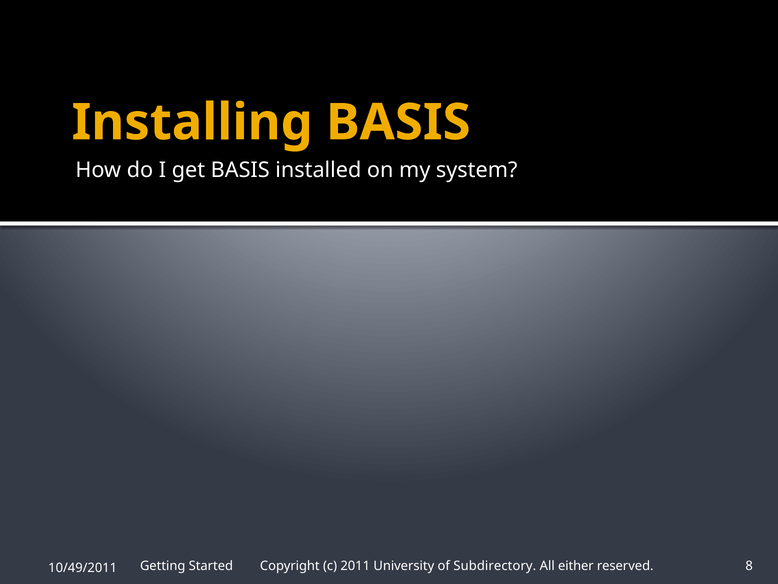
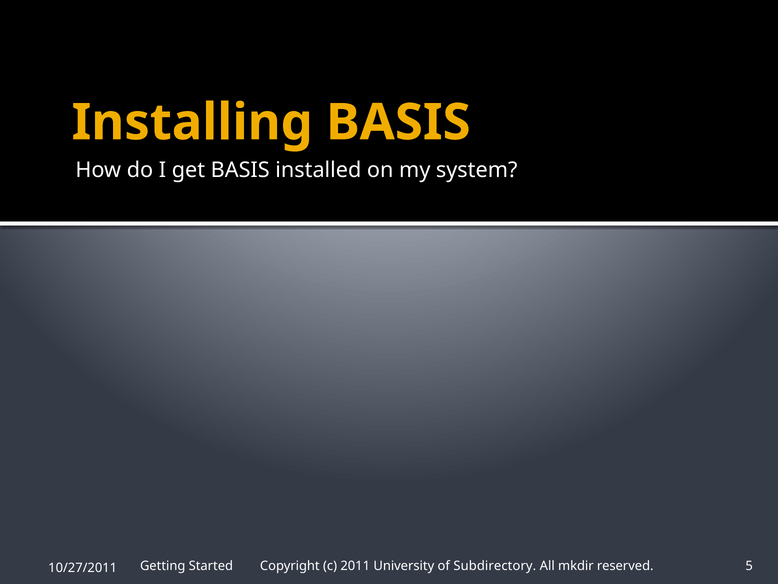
either: either -> mkdir
8: 8 -> 5
10/49/2011: 10/49/2011 -> 10/27/2011
